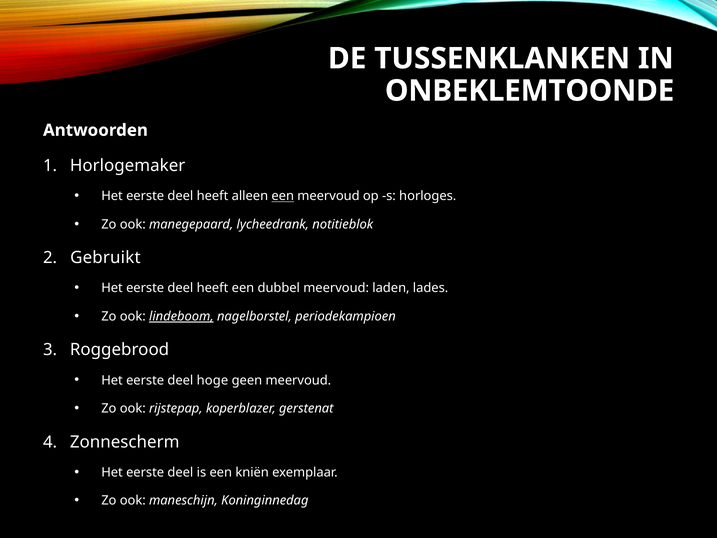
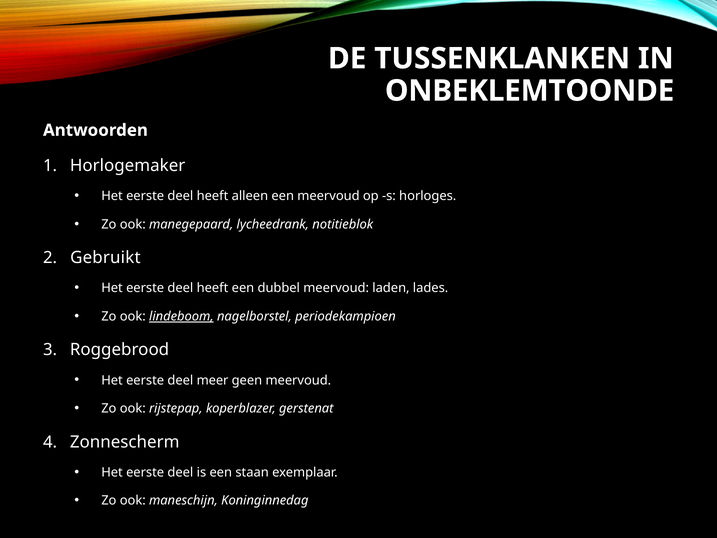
een at (283, 196) underline: present -> none
hoge: hoge -> meer
kniën: kniën -> staan
